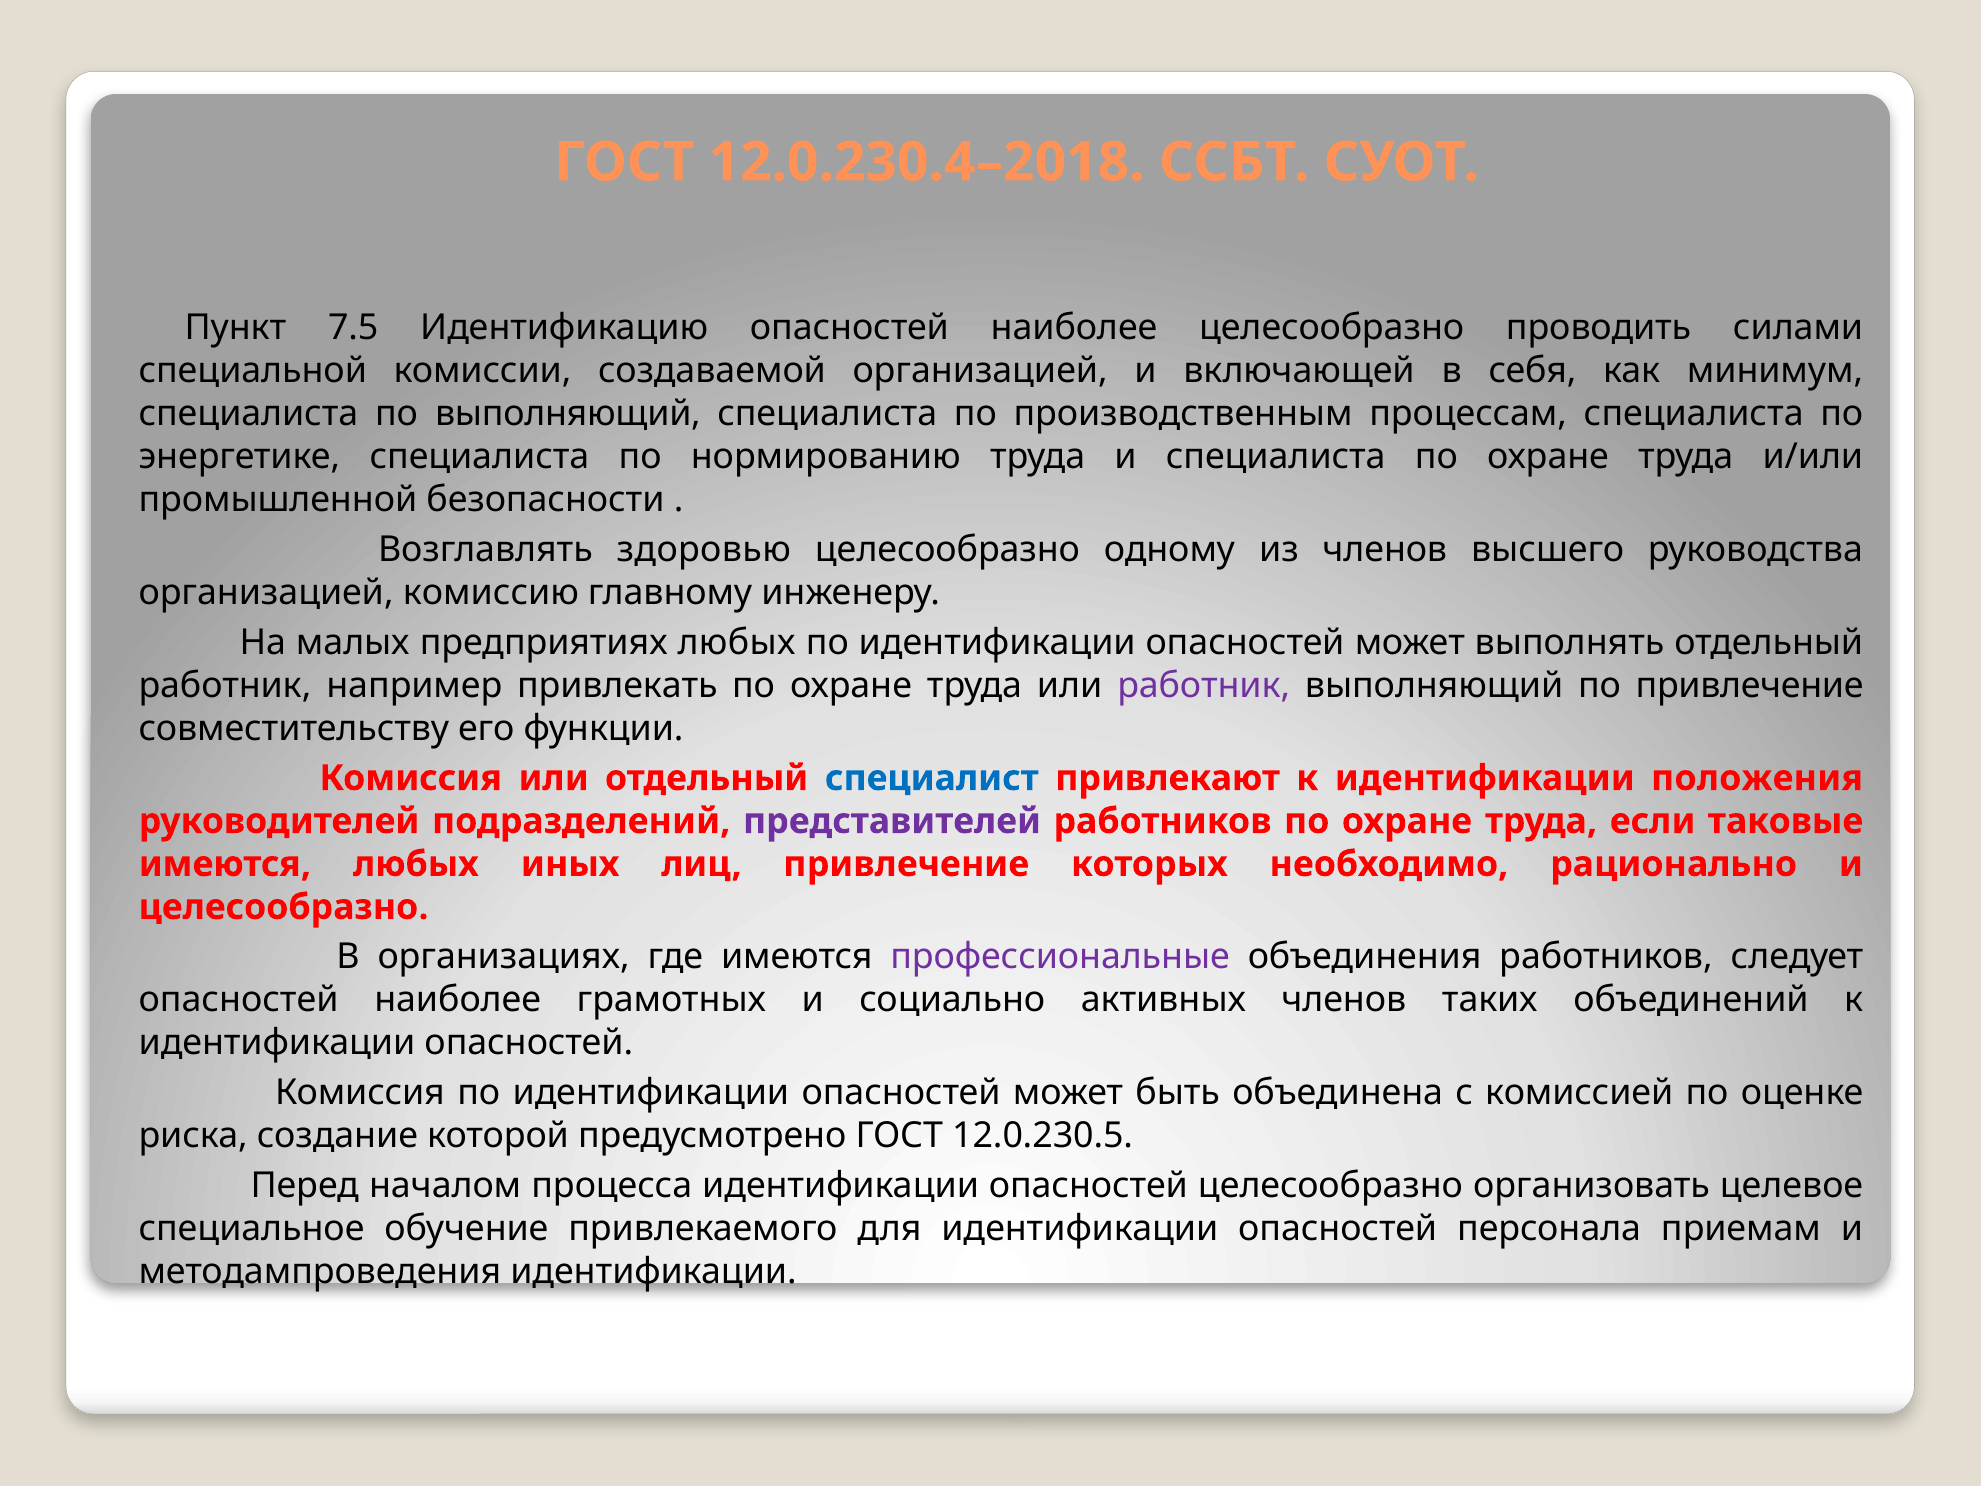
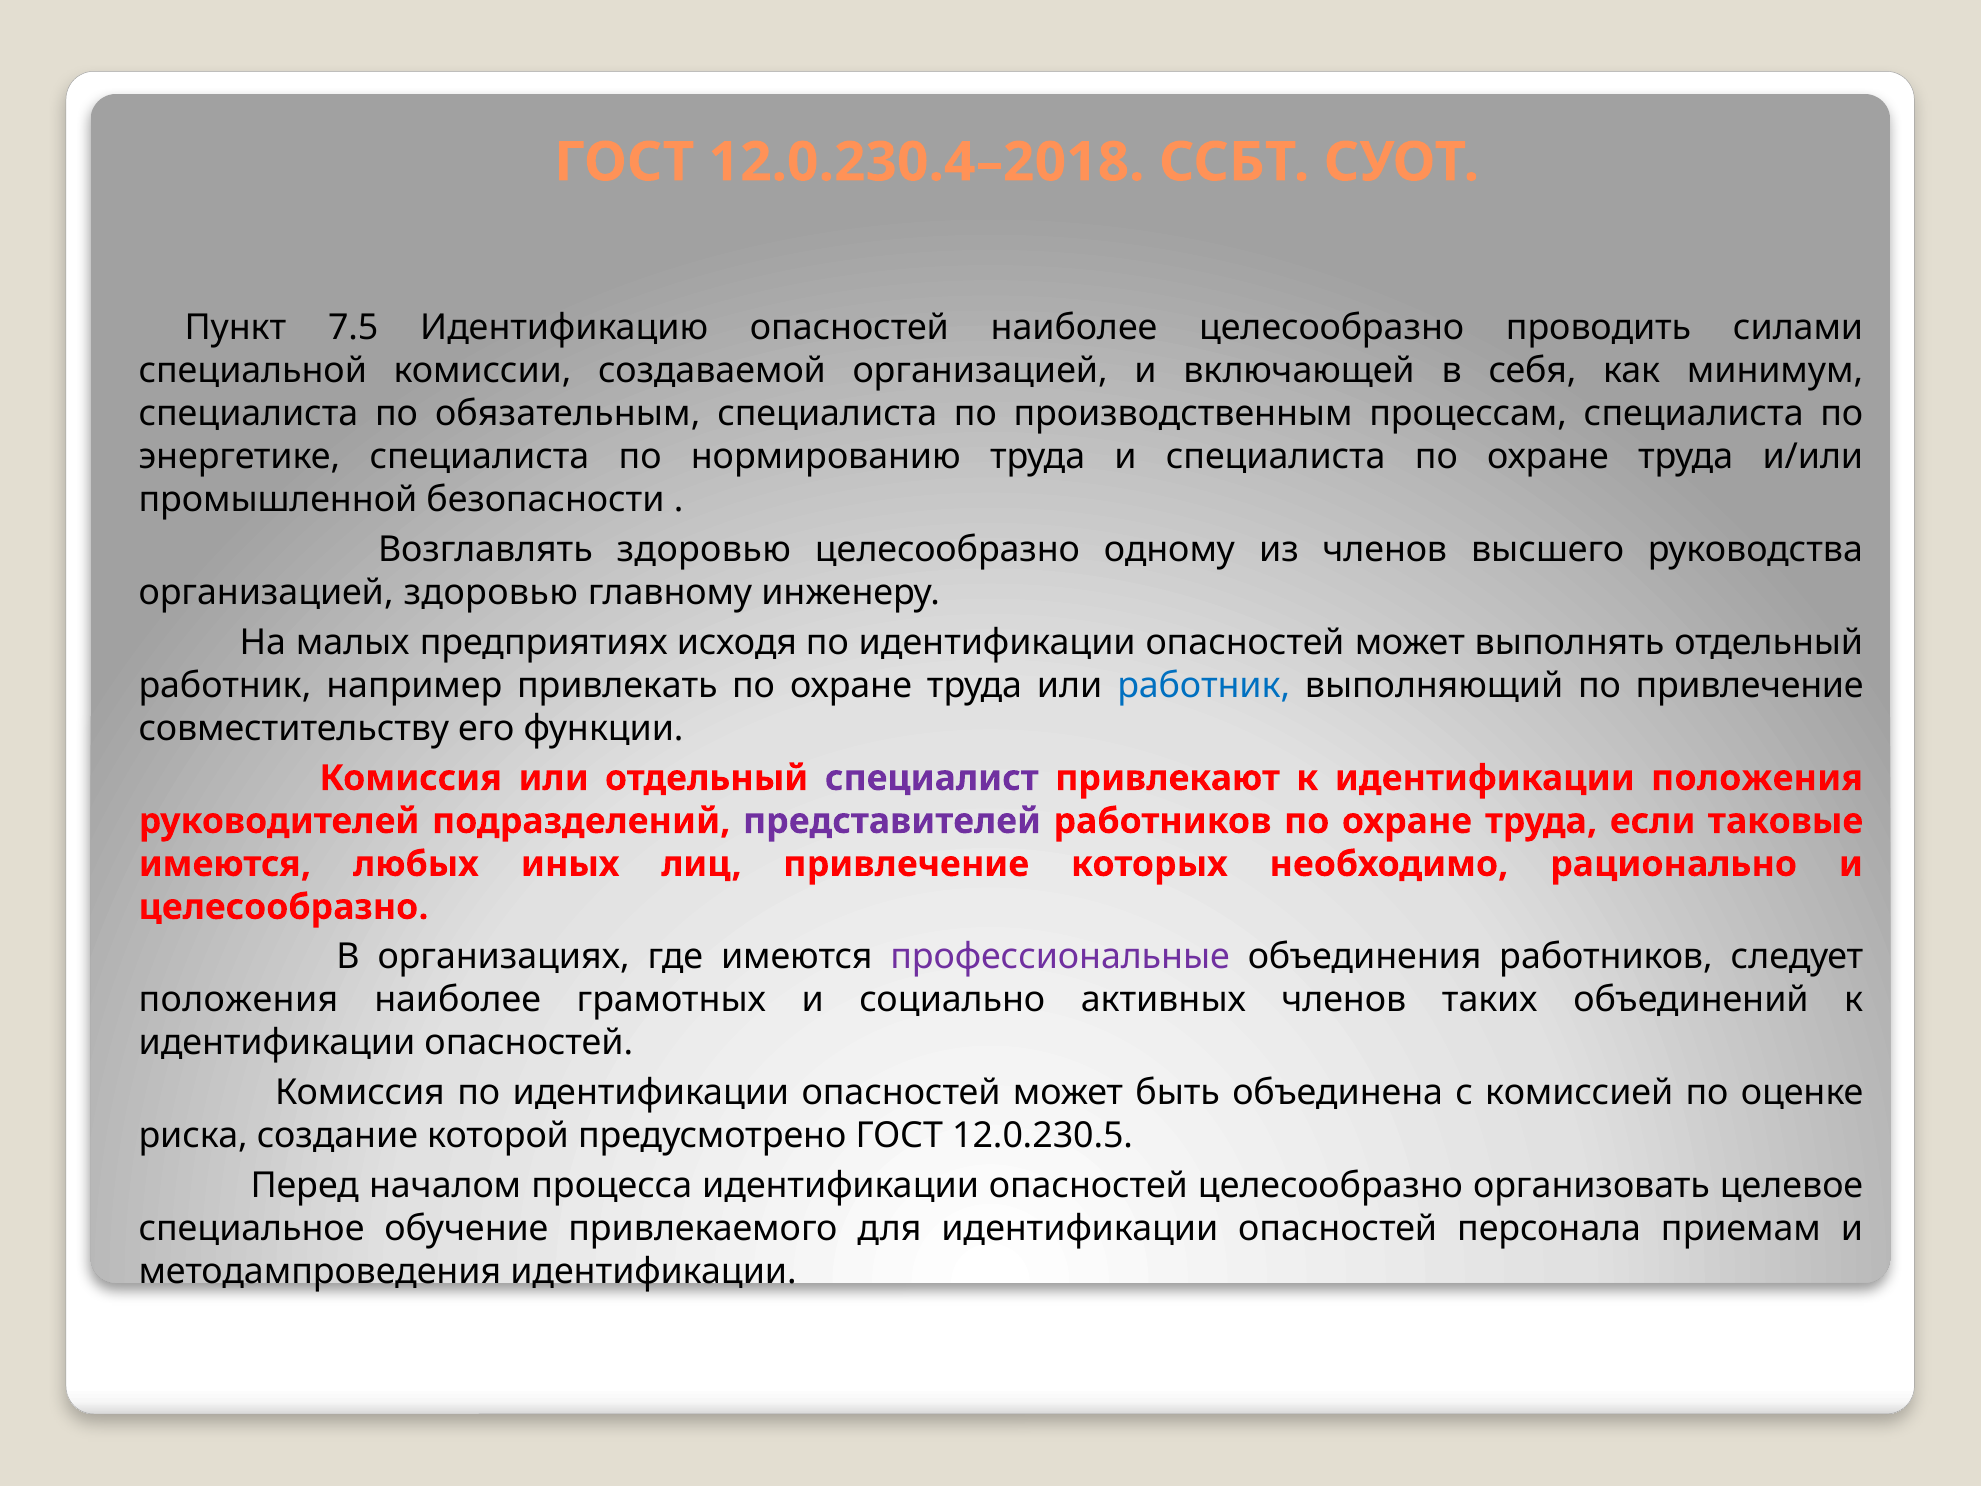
по выполняющий: выполняющий -> обязательным
организацией комиссию: комиссию -> здоровью
предприятиях любых: любых -> исходя
работник at (1204, 685) colour: purple -> blue
специалист colour: blue -> purple
опасностей at (239, 1000): опасностей -> положения
